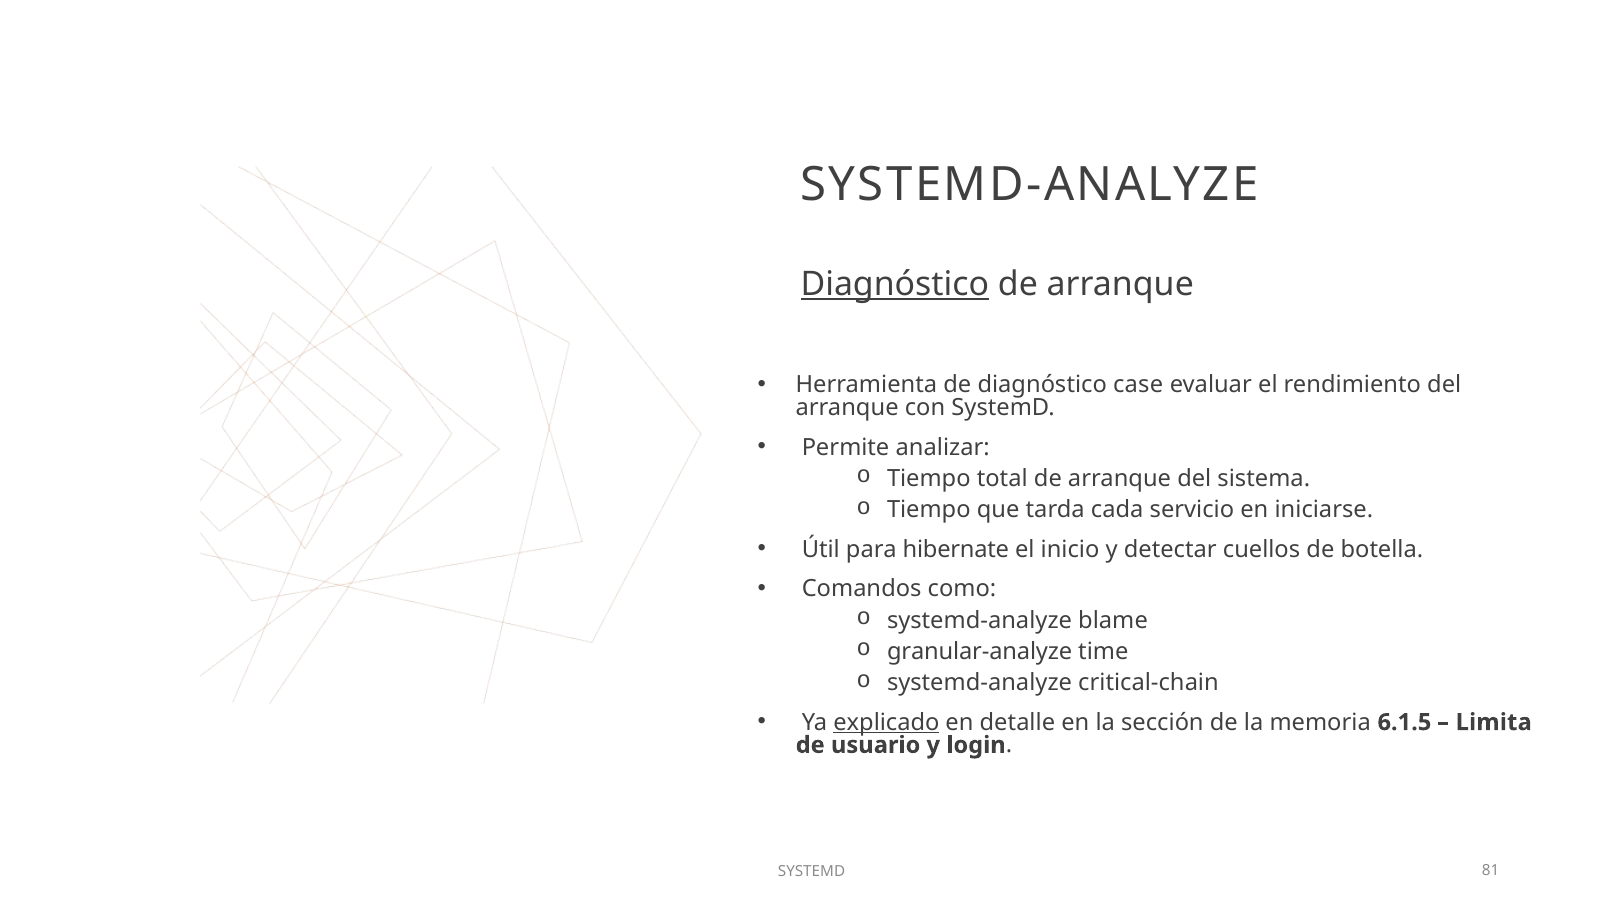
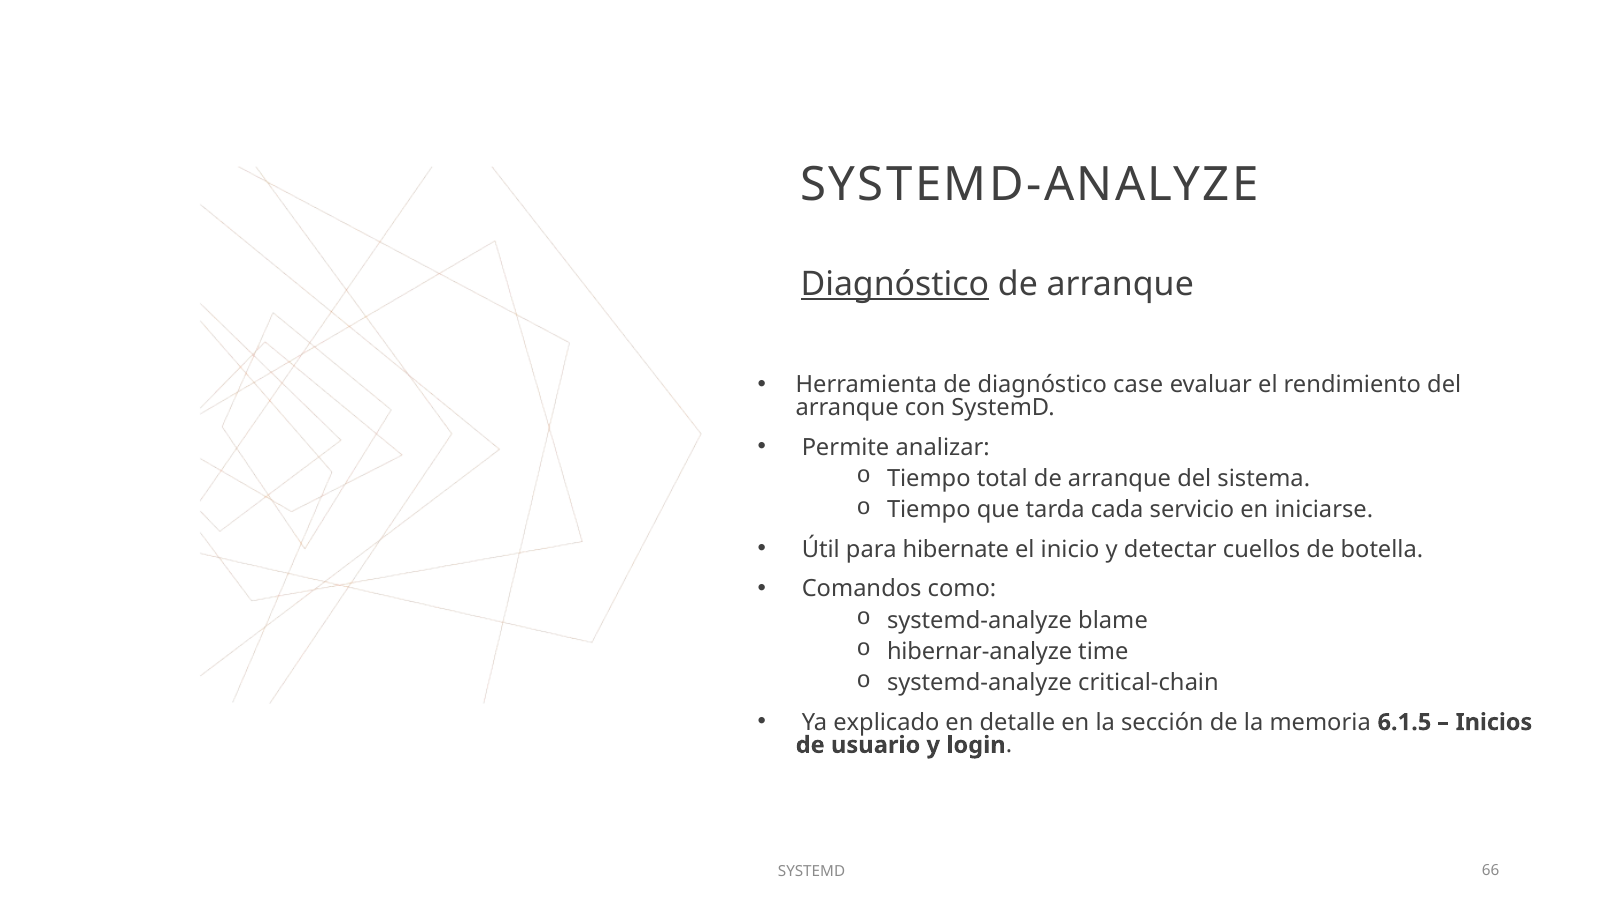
granular-analyze: granular-analyze -> hibernar-analyze
explicado underline: present -> none
Limita: Limita -> Inicios
81: 81 -> 66
